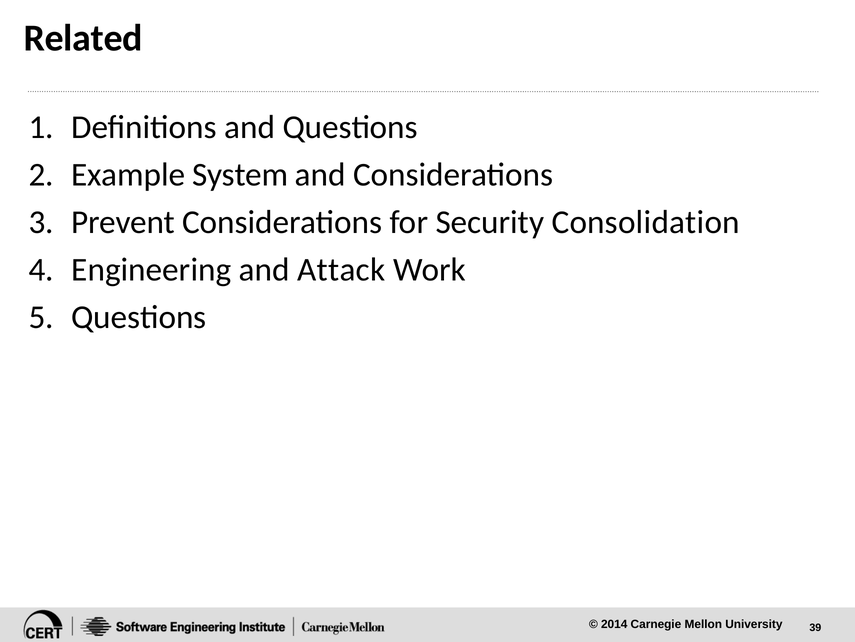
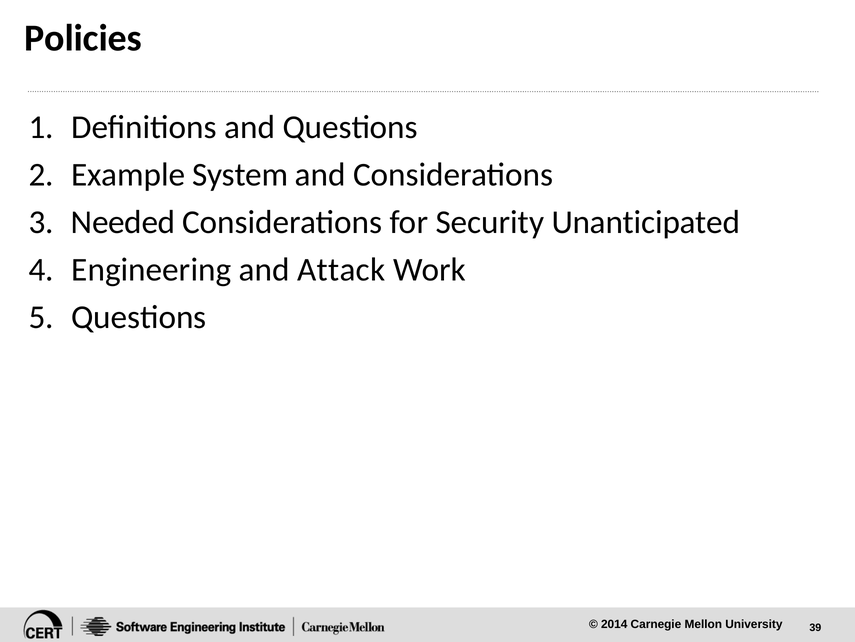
Related: Related -> Policies
Prevent: Prevent -> Needed
Consolidation: Consolidation -> Unanticipated
